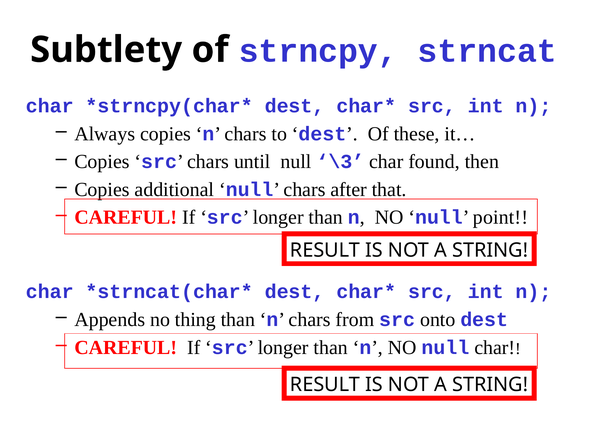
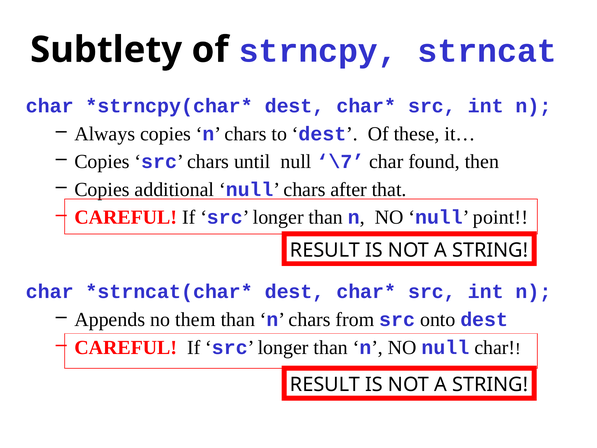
\3: \3 -> \7
thing: thing -> them
